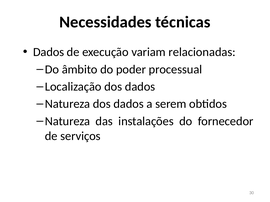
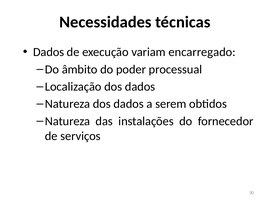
relacionadas: relacionadas -> encarregado
